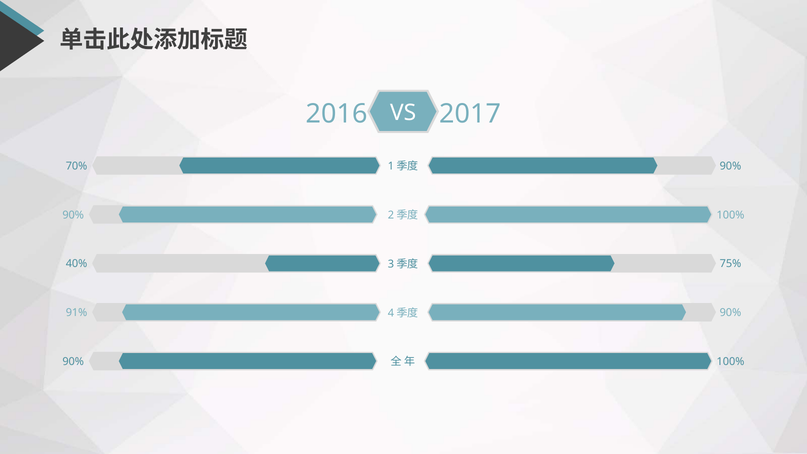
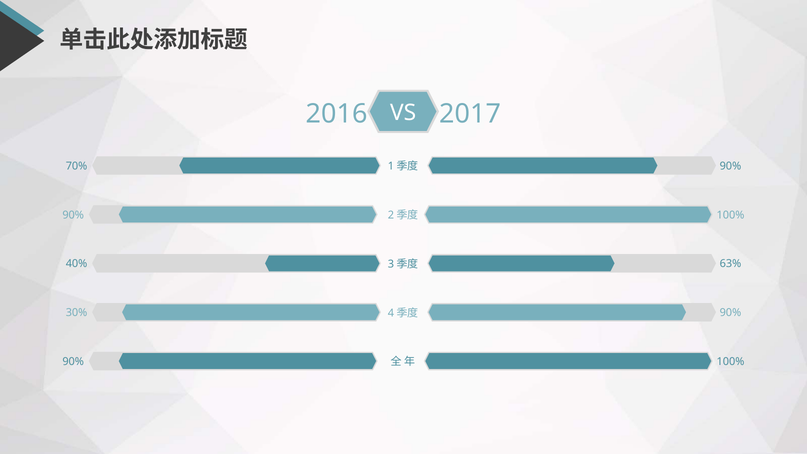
75%: 75% -> 63%
91%: 91% -> 30%
